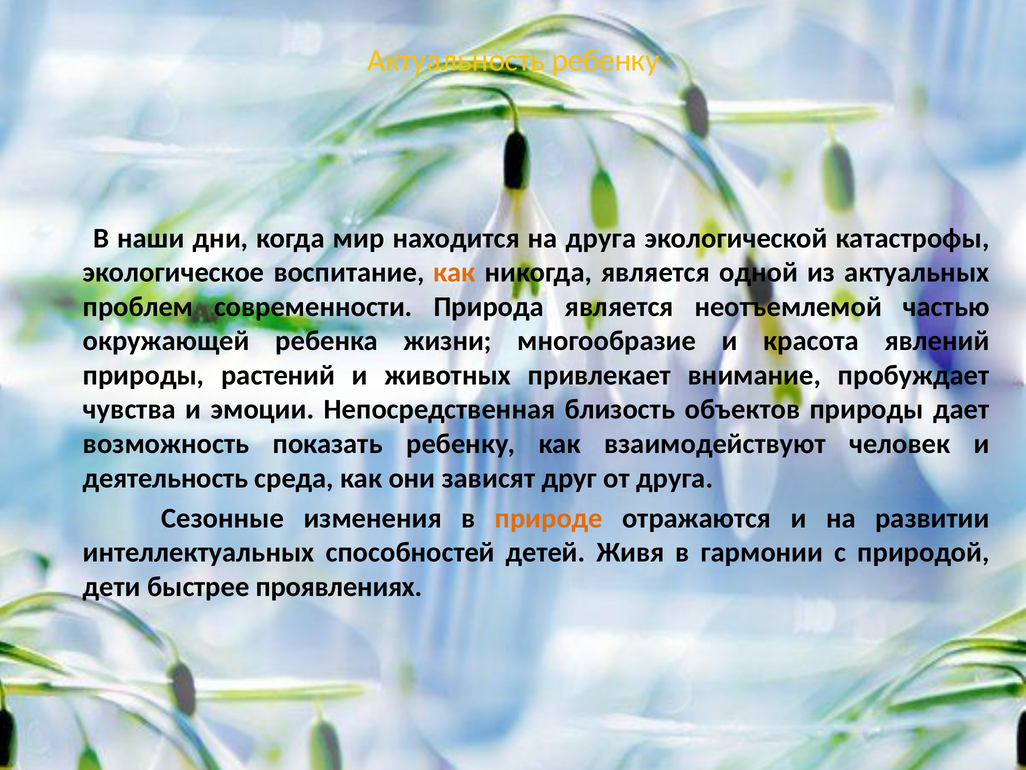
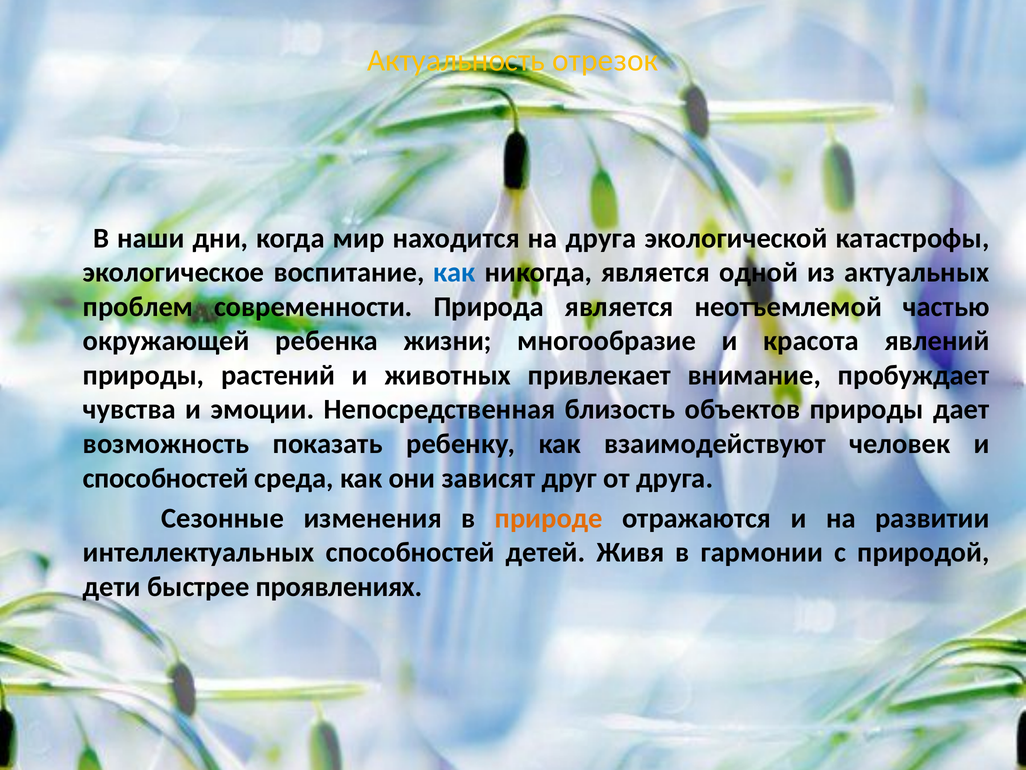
Актуальность ребенку: ребенку -> отрезок
как at (455, 272) colour: orange -> blue
деятельность at (166, 478): деятельность -> способностей
